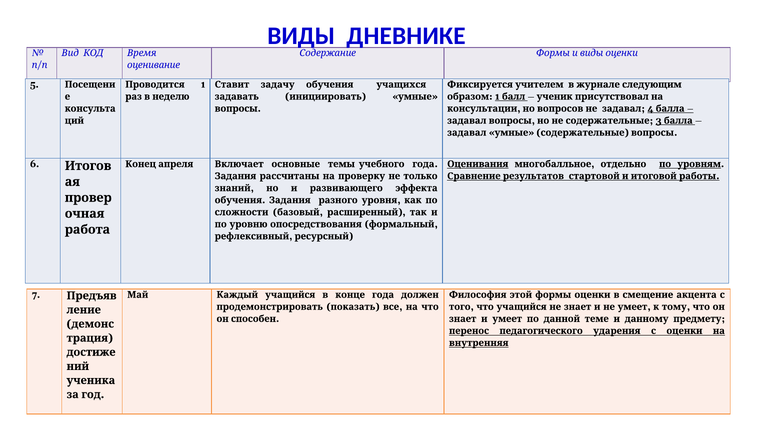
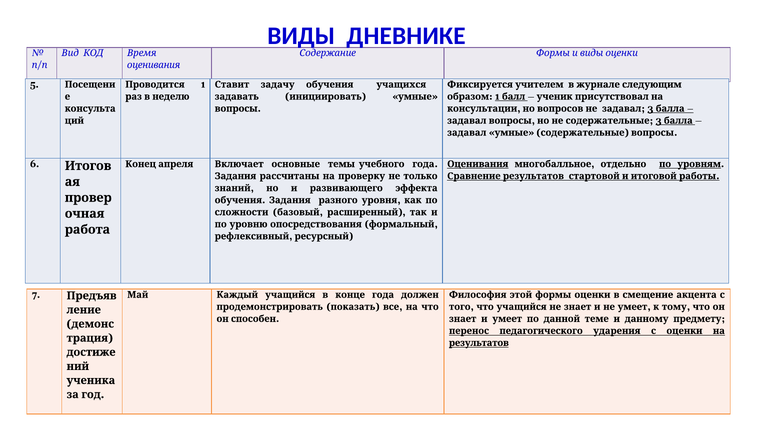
оценивание at (154, 65): оценивание -> оценивания
задавал 4: 4 -> 3
внутренняя: внутренняя -> результатов
